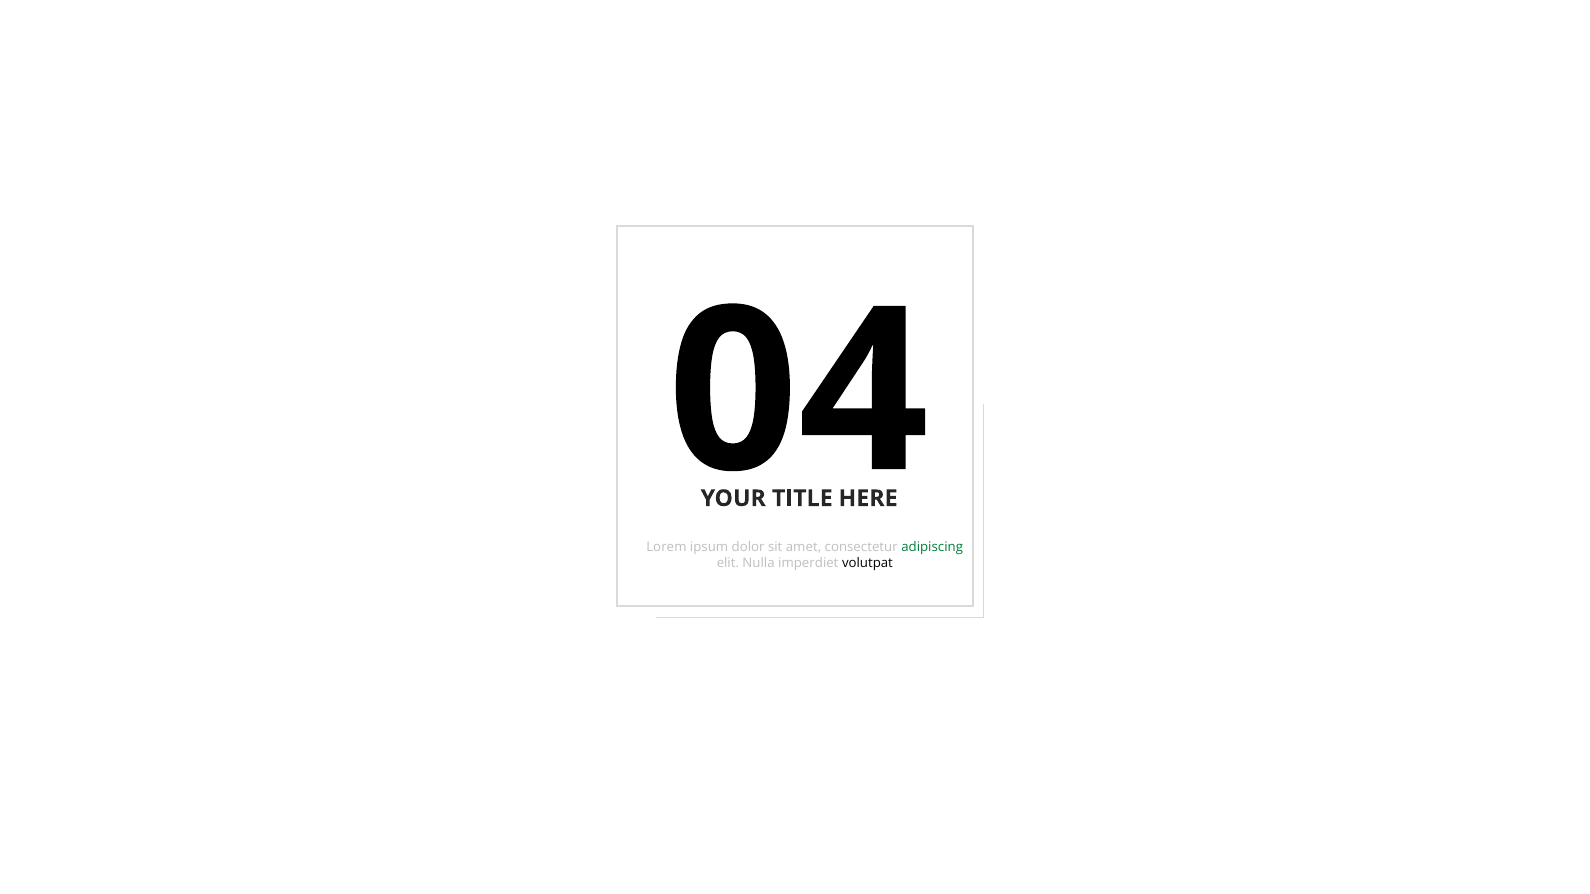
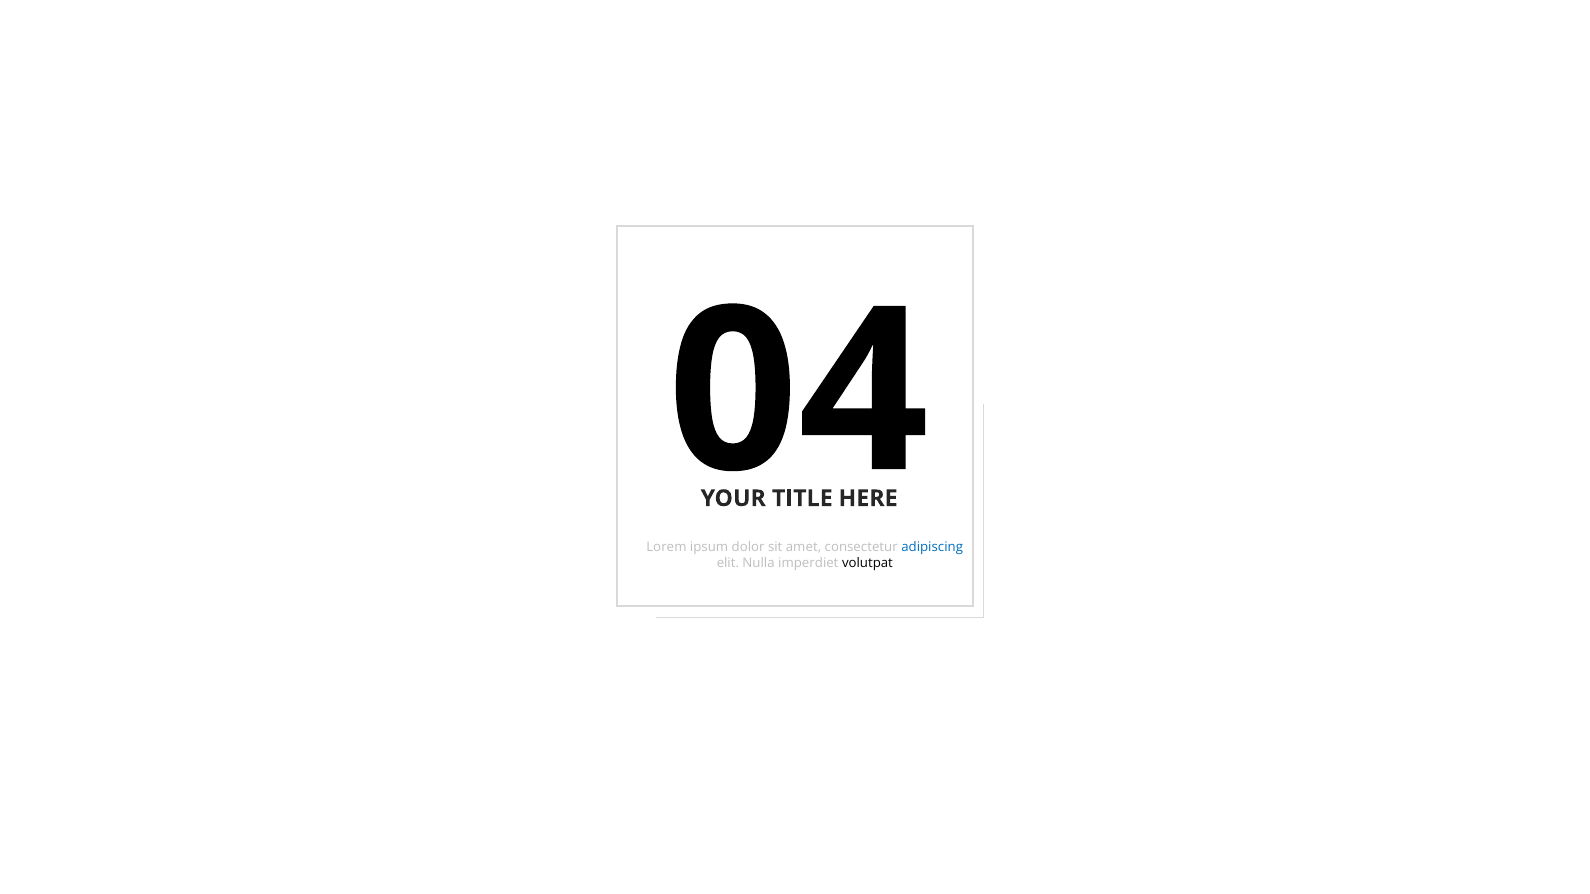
adipiscing colour: green -> blue
